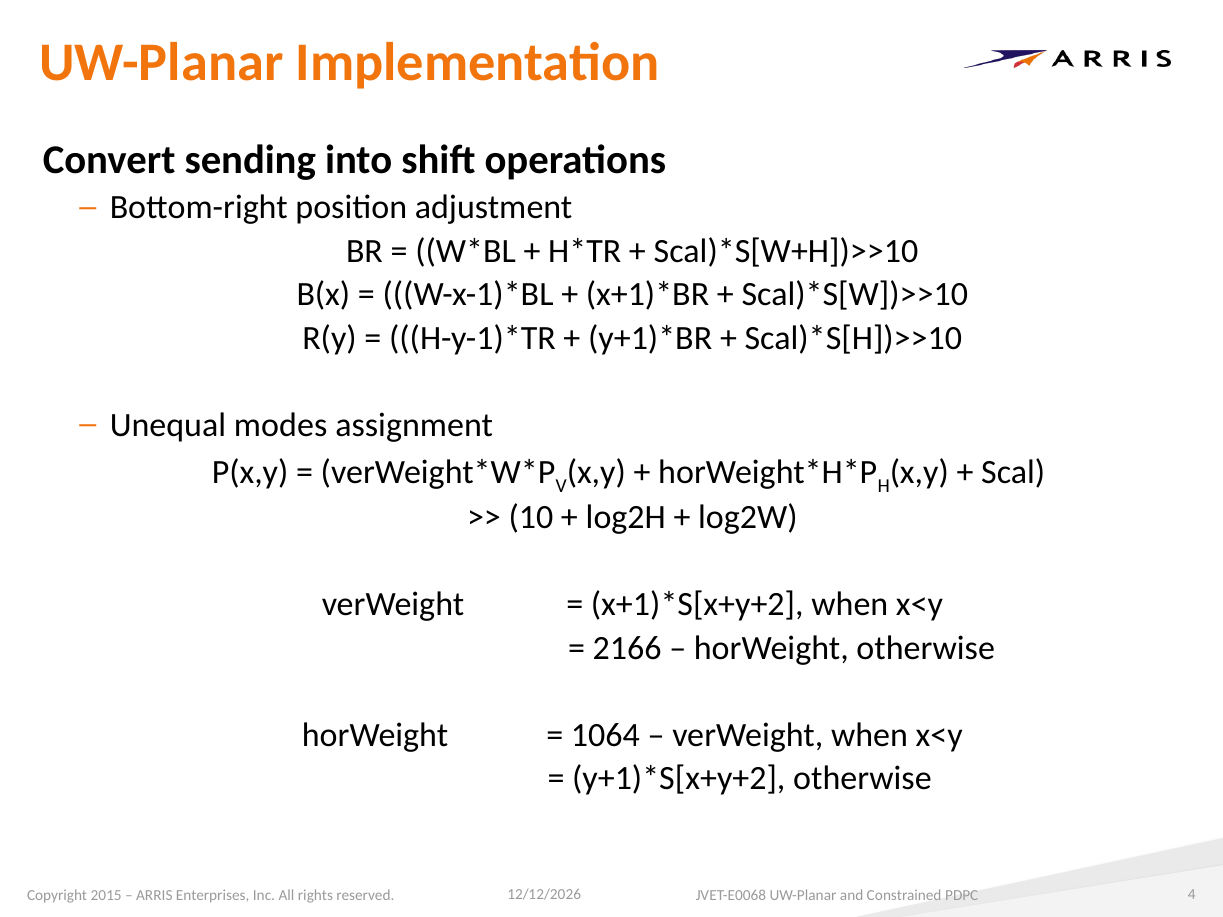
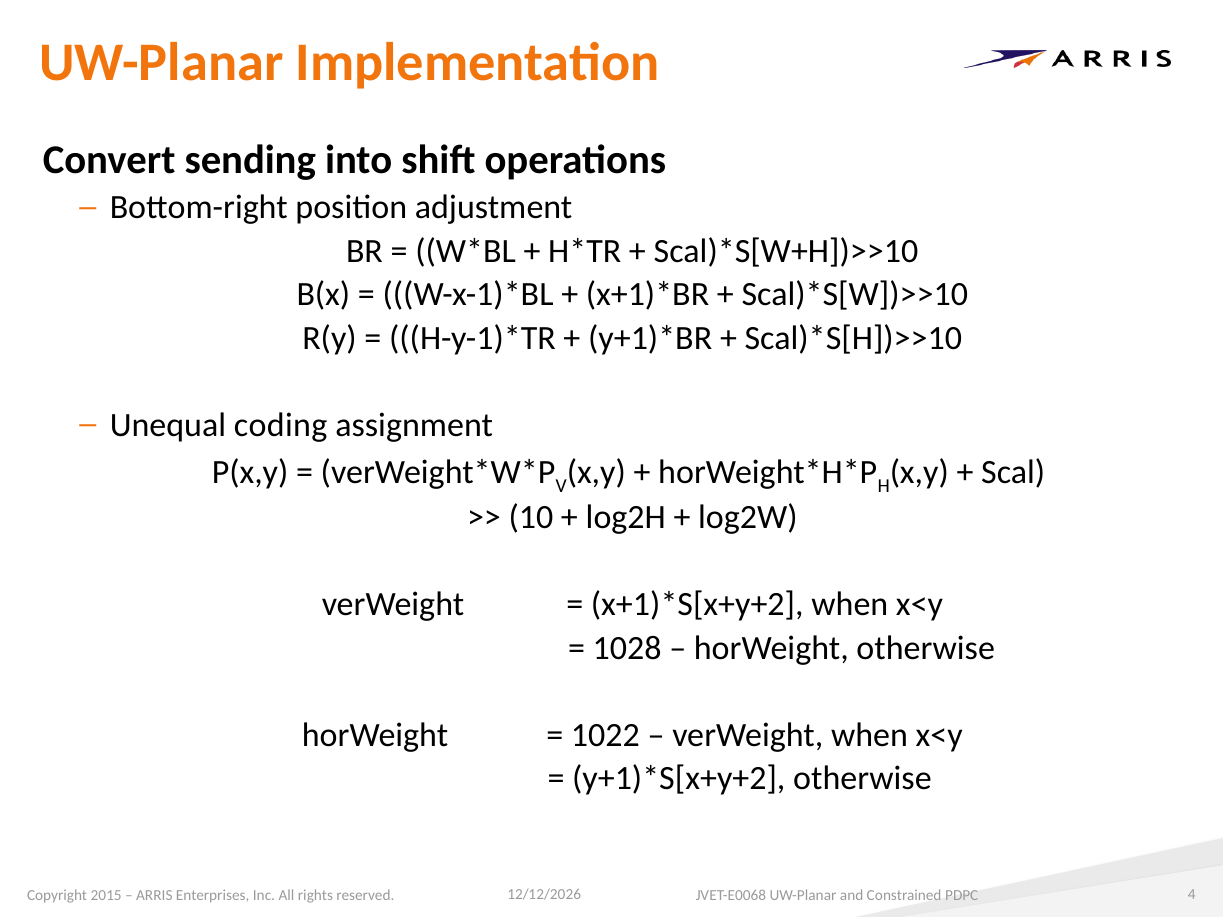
modes: modes -> coding
2166: 2166 -> 1028
1064: 1064 -> 1022
